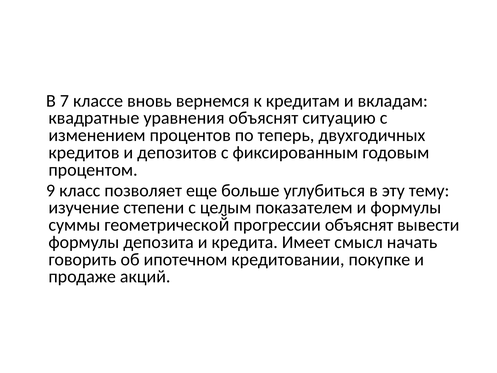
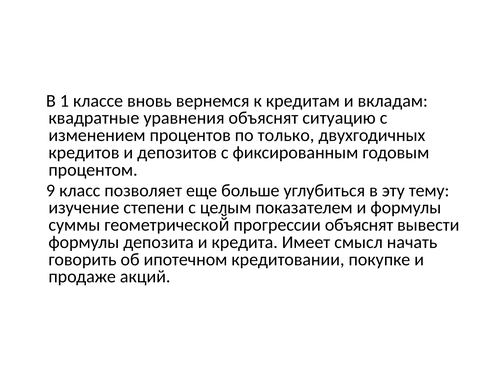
7: 7 -> 1
теперь: теперь -> только
